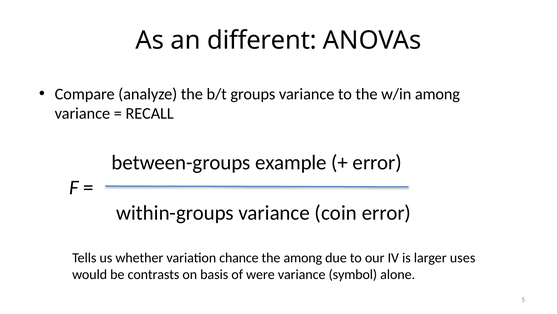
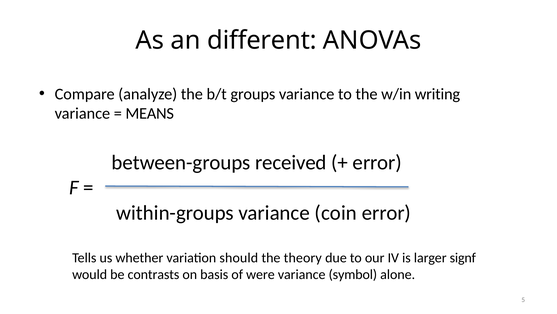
w/in among: among -> writing
RECALL: RECALL -> MEANS
example: example -> received
chance: chance -> should
the among: among -> theory
uses: uses -> signf
